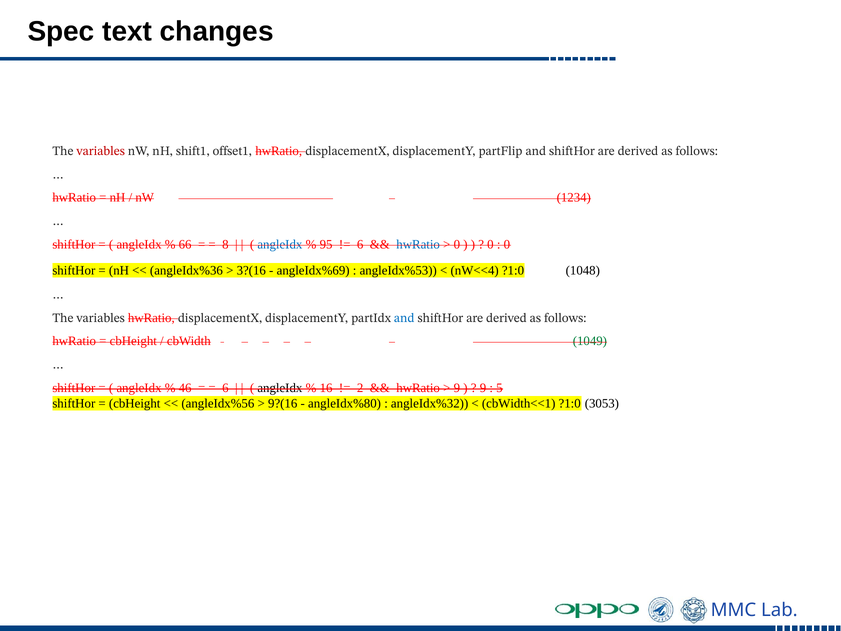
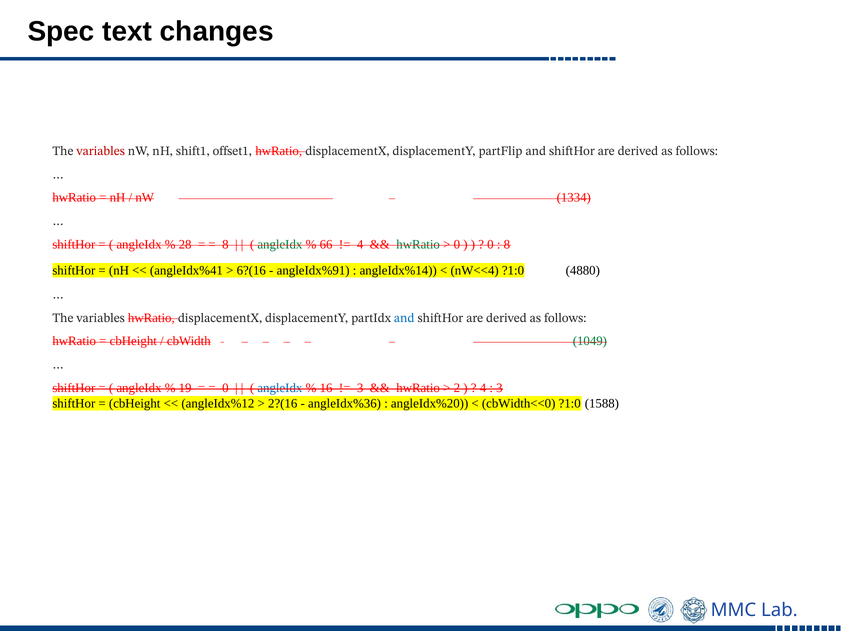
1234: 1234 -> 1334
66: 66 -> 28
angleIdx at (280, 244) colour: blue -> green
95: 95 -> 66
6 at (360, 244): 6 -> 4
hwRatio at (418, 244) colour: blue -> green
0 at (507, 244): 0 -> 8
angleIdx%36: angleIdx%36 -> angleIdx%41
3?(16: 3?(16 -> 6?(16
angleIdx%69: angleIdx%69 -> angleIdx%91
angleIdx%53: angleIdx%53 -> angleIdx%14
1048: 1048 -> 4880
46: 46 -> 19
6 at (225, 388): 6 -> 0
angleIdx at (280, 388) colour: black -> blue
2 at (360, 388): 2 -> 3
9 at (457, 388): 9 -> 2
9 at (483, 388): 9 -> 4
5 at (499, 388): 5 -> 3
angleIdx%56: angleIdx%56 -> angleIdx%12
9?(16: 9?(16 -> 2?(16
angleIdx%80: angleIdx%80 -> angleIdx%36
angleIdx%32: angleIdx%32 -> angleIdx%20
cbWidth<<1: cbWidth<<1 -> cbWidth<<0
3053: 3053 -> 1588
